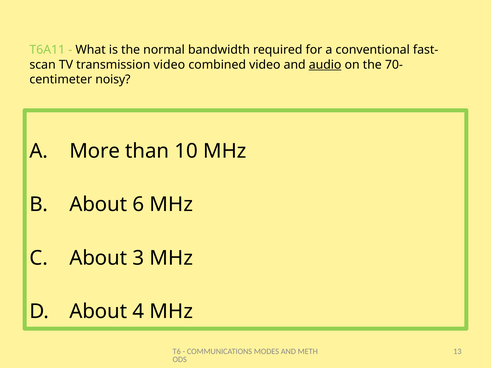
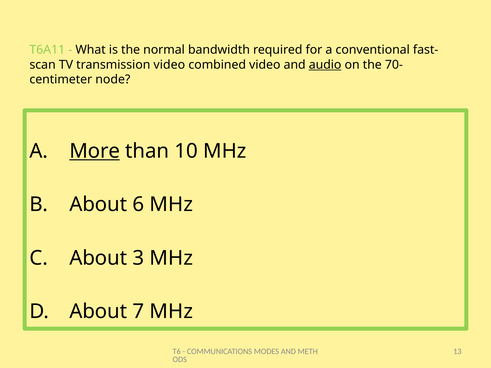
noisy: noisy -> node
More underline: none -> present
4: 4 -> 7
